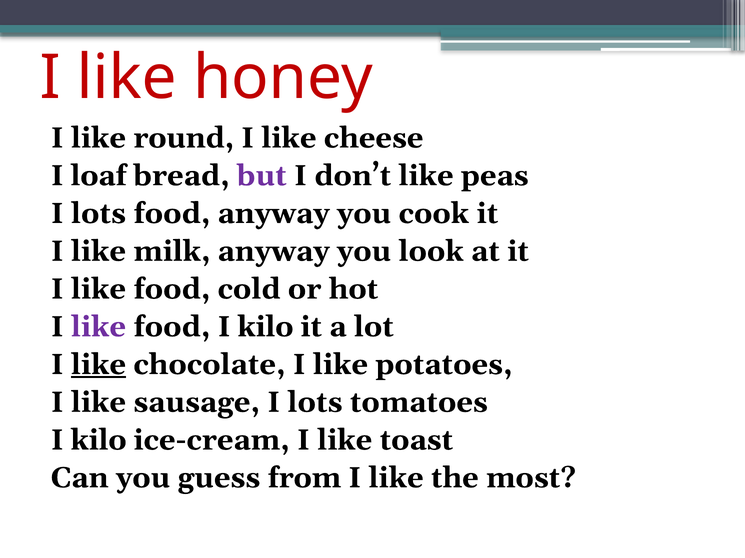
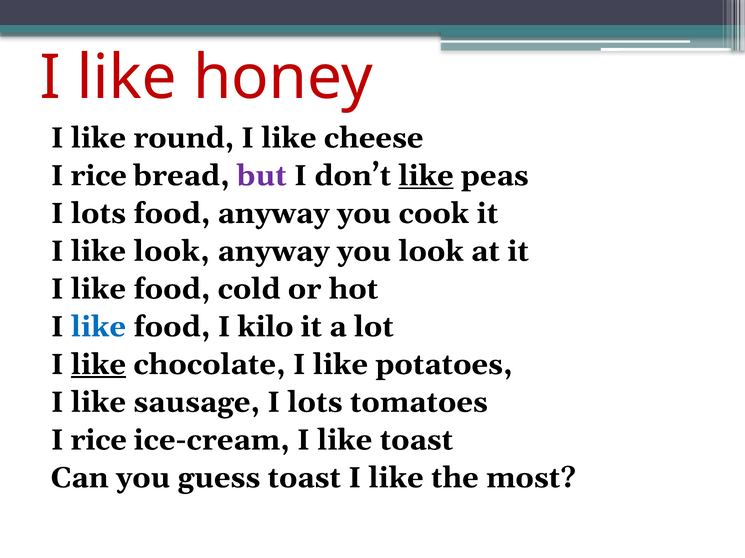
loaf at (99, 176): loaf -> rice
like at (426, 176) underline: none -> present
like milk: milk -> look
like at (98, 327) colour: purple -> blue
kilo at (99, 441): kilo -> rice
guess from: from -> toast
